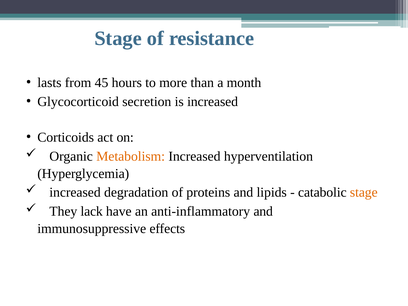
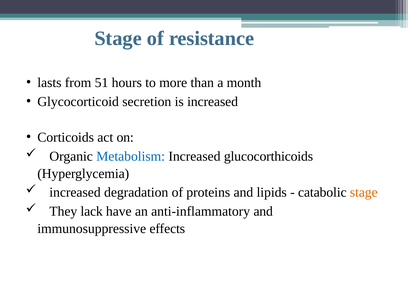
45: 45 -> 51
Metabolism colour: orange -> blue
hyperventilation: hyperventilation -> glucocorthicoids
